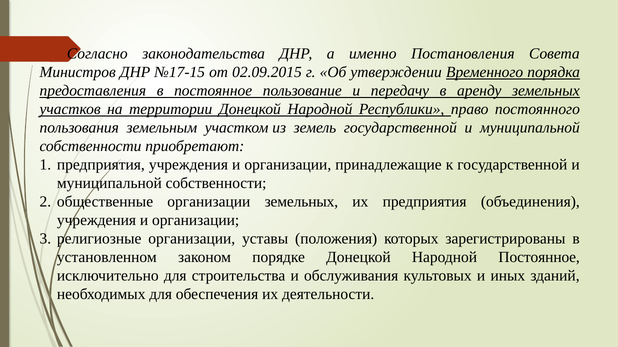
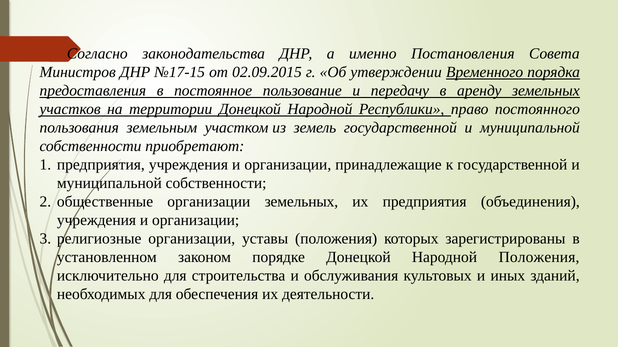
Народной Постоянное: Постоянное -> Положения
